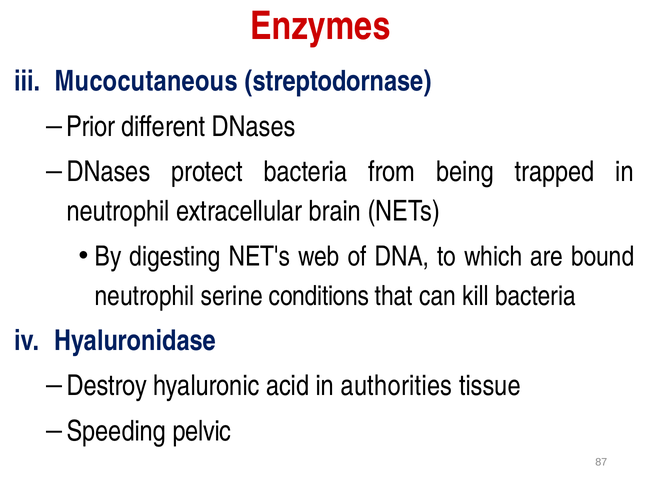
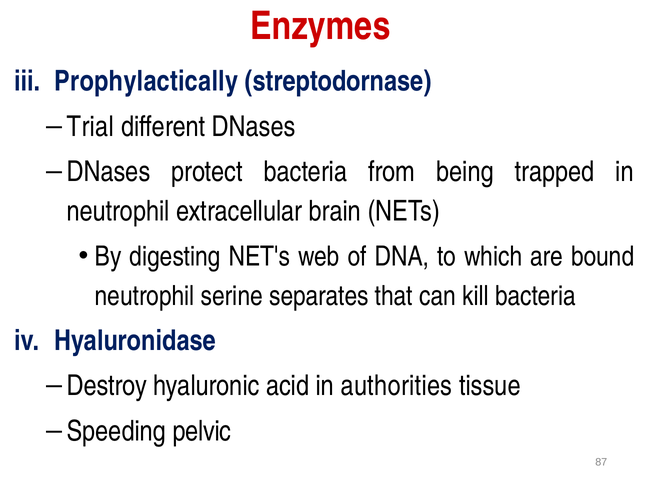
Mucocutaneous: Mucocutaneous -> Prophylactically
Prior: Prior -> Trial
conditions: conditions -> separates
